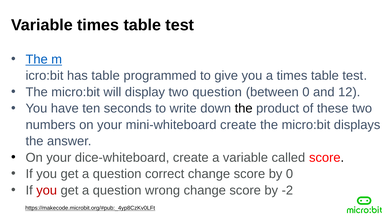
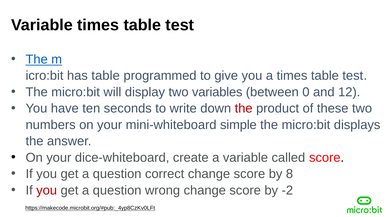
two question: question -> variables
the at (244, 109) colour: black -> red
mini-whiteboard create: create -> simple
by 0: 0 -> 8
